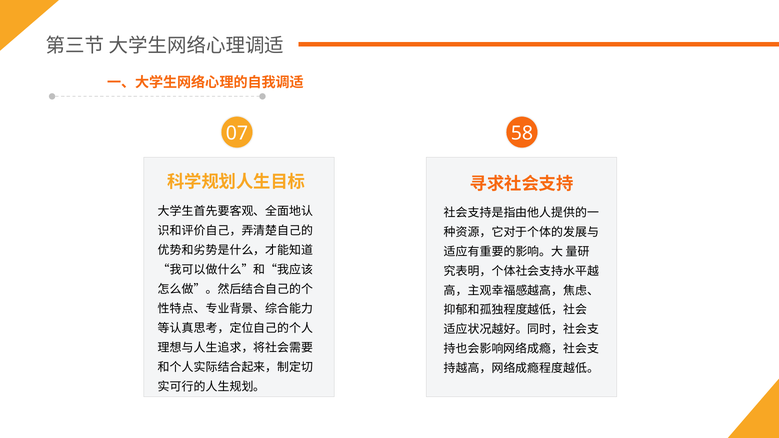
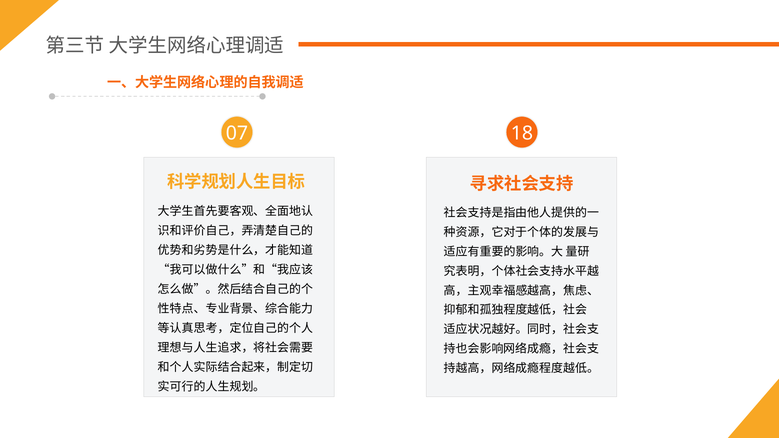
58: 58 -> 18
